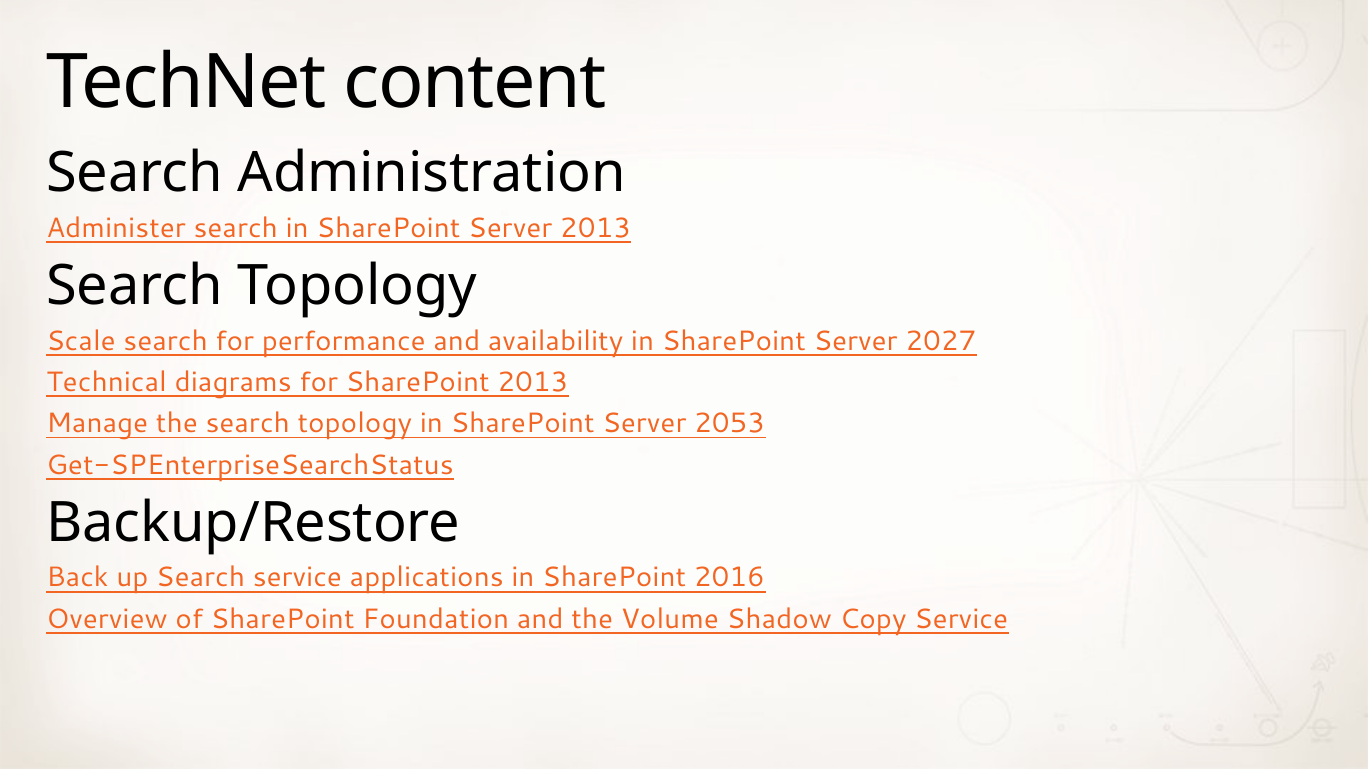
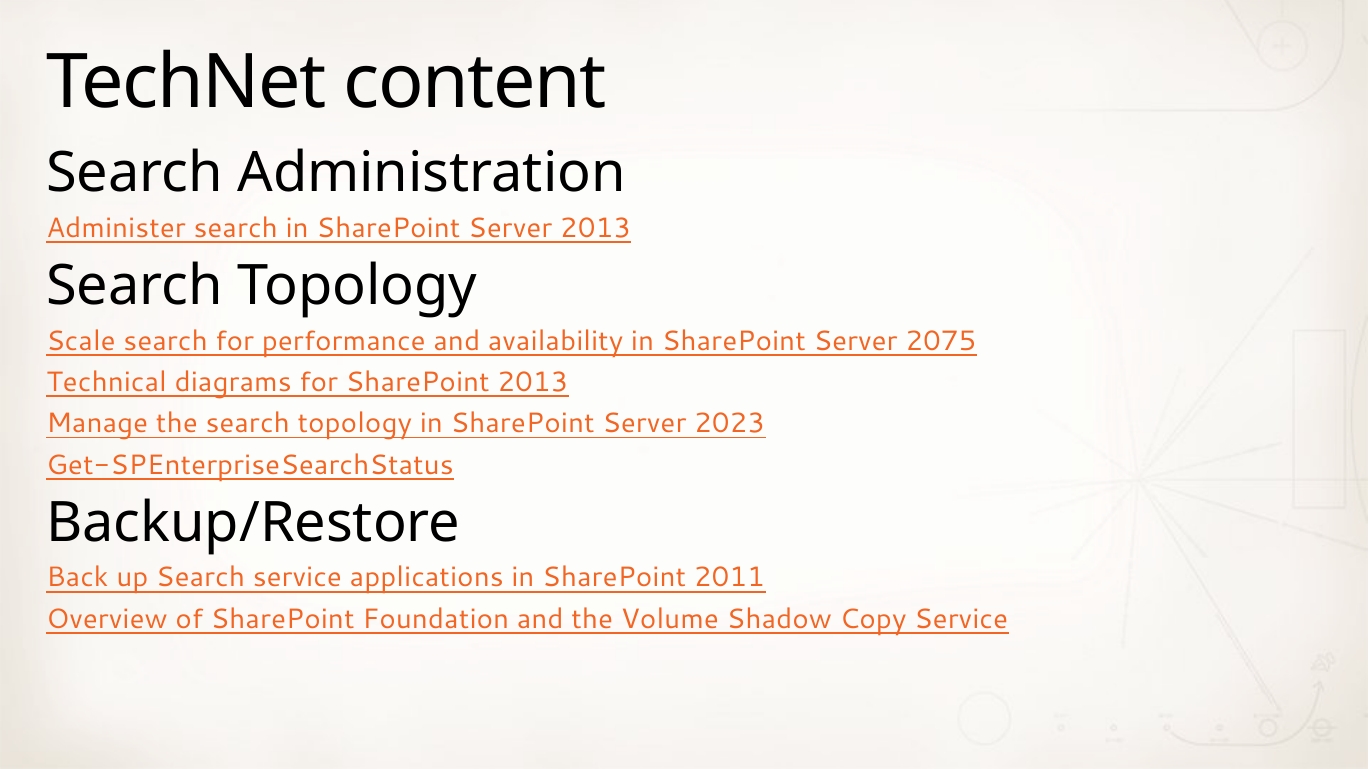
2027: 2027 -> 2075
2053: 2053 -> 2023
2016: 2016 -> 2011
